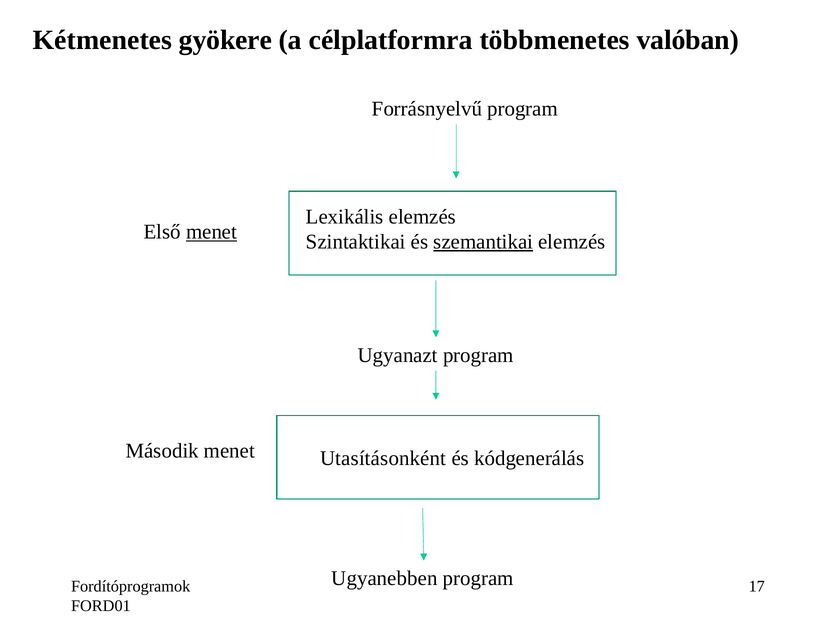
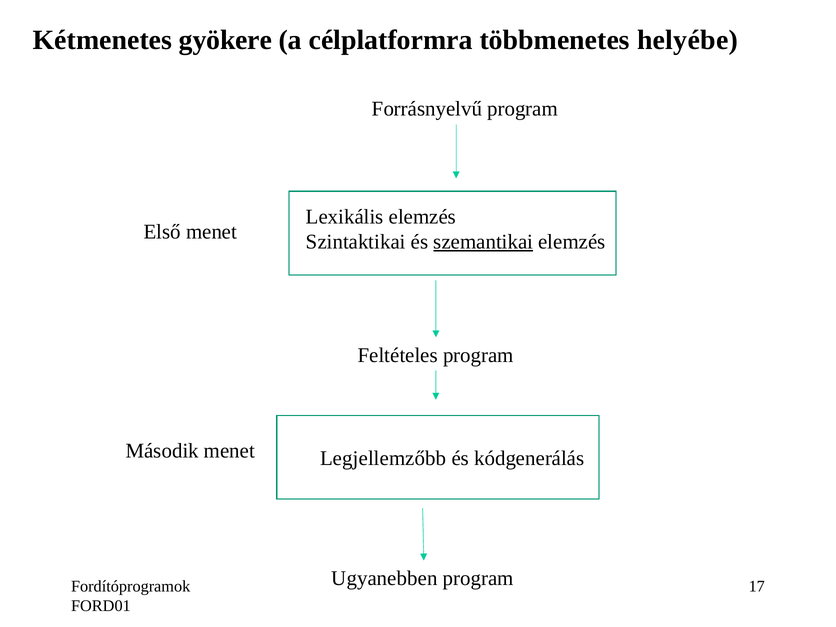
valóban: valóban -> helyébe
menet at (212, 232) underline: present -> none
Ugyanazt: Ugyanazt -> Feltételes
Utasításonként: Utasításonként -> Legjellemzőbb
